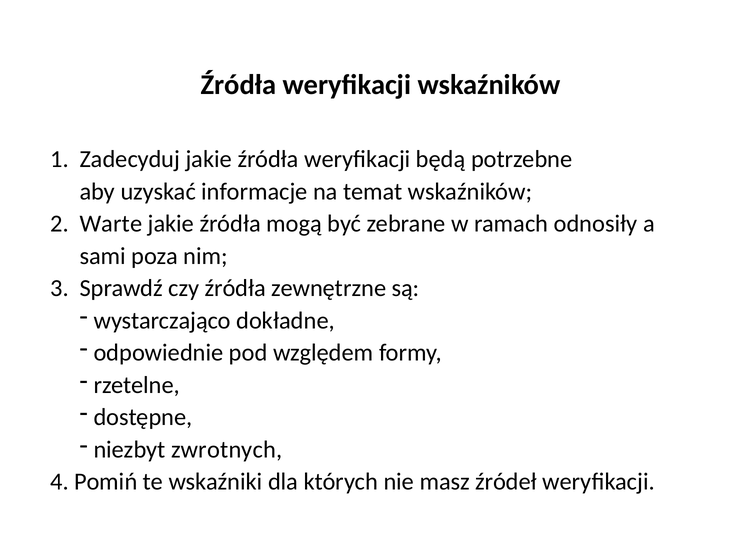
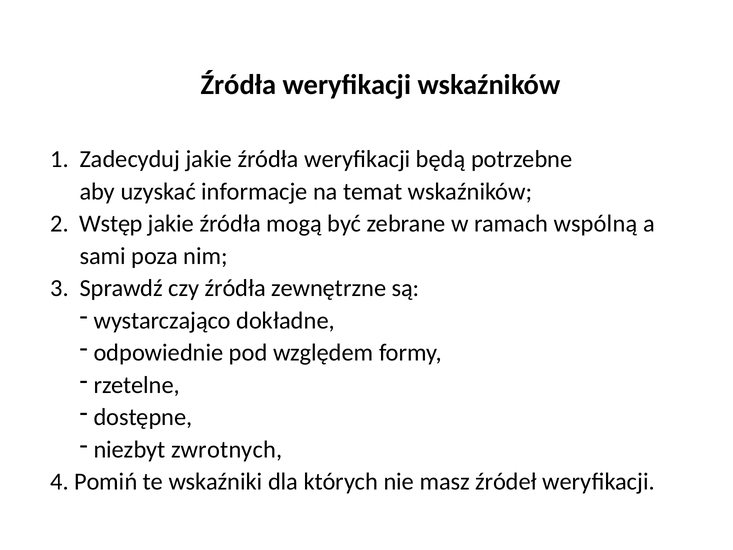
Warte: Warte -> Wstęp
odnosiły: odnosiły -> wspólną
